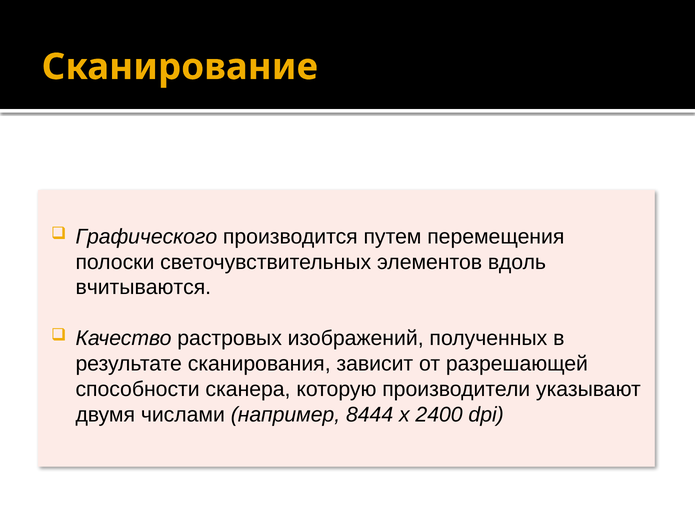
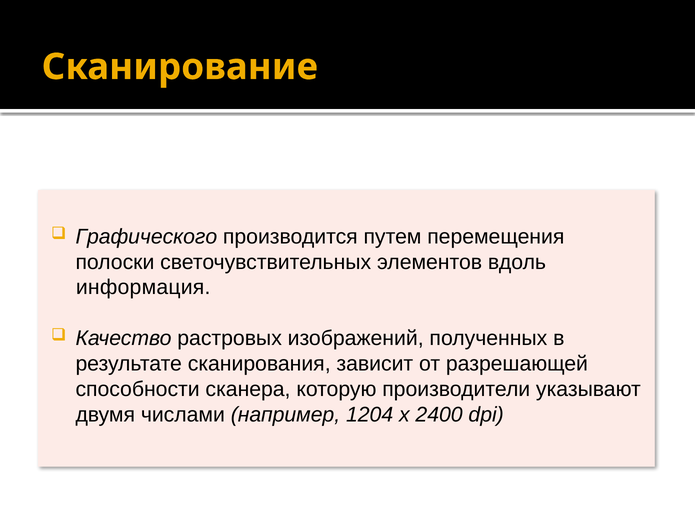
вчитываются: вчитываются -> информация
8444: 8444 -> 1204
